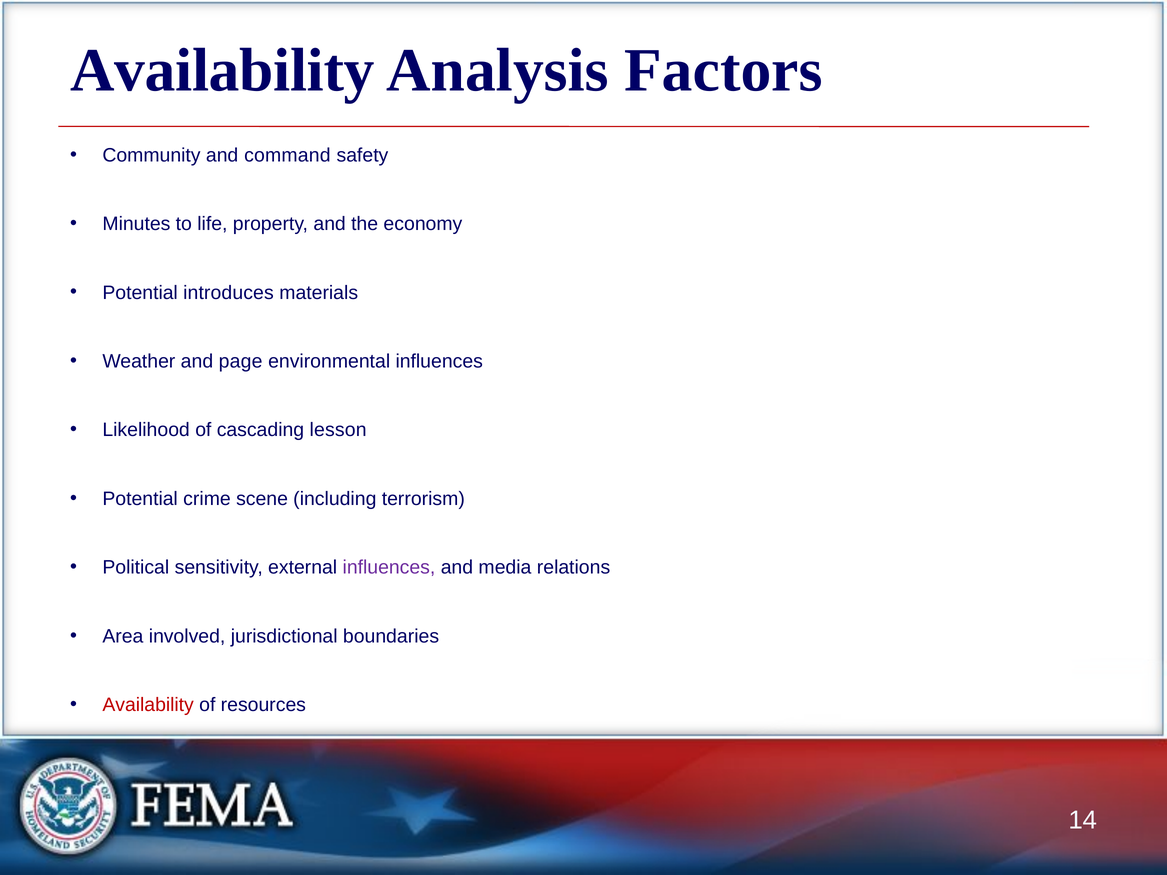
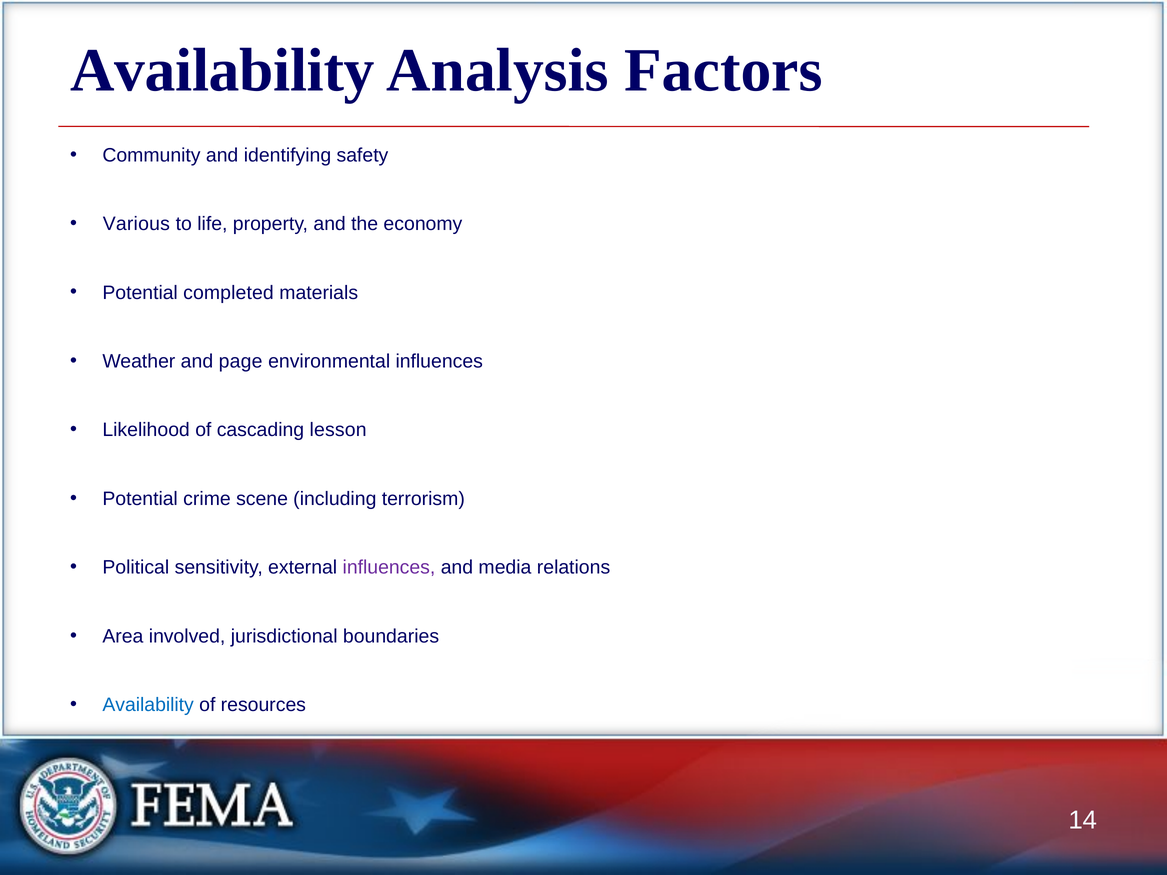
command: command -> identifying
Minutes: Minutes -> Various
introduces: introduces -> completed
Availability at (148, 705) colour: red -> blue
